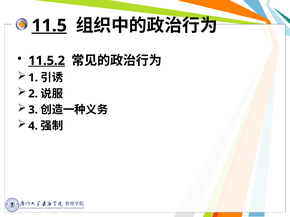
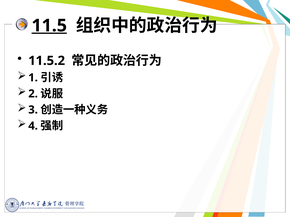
11.5.2 underline: present -> none
